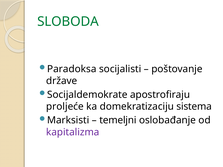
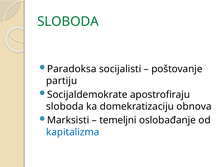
države: države -> partiju
proljeće at (65, 107): proljeće -> sloboda
sistema: sistema -> obnova
kapitalizma colour: purple -> blue
